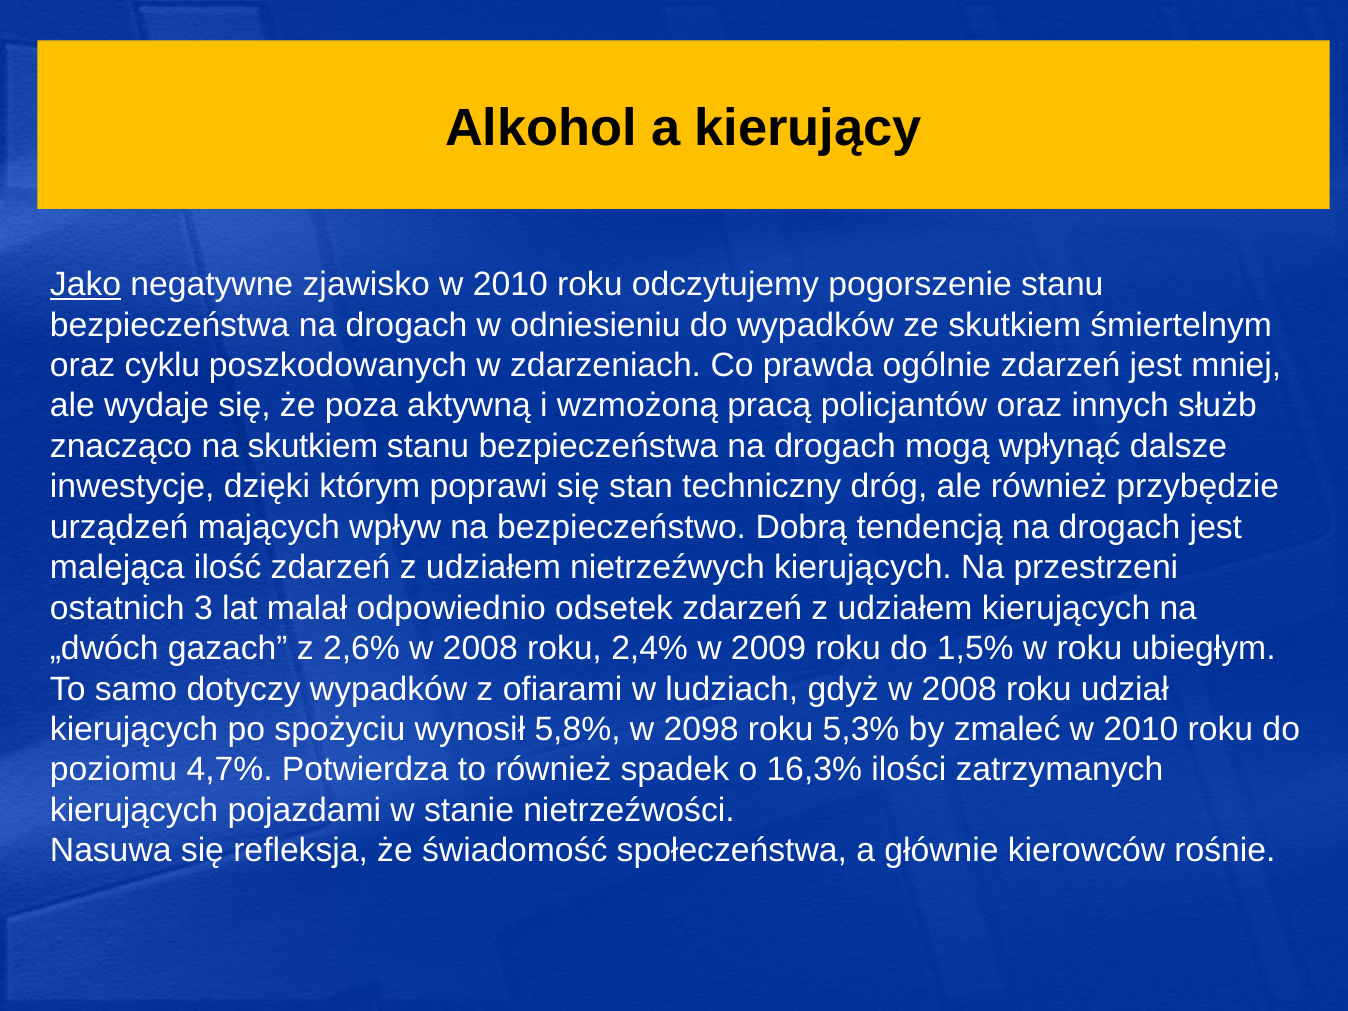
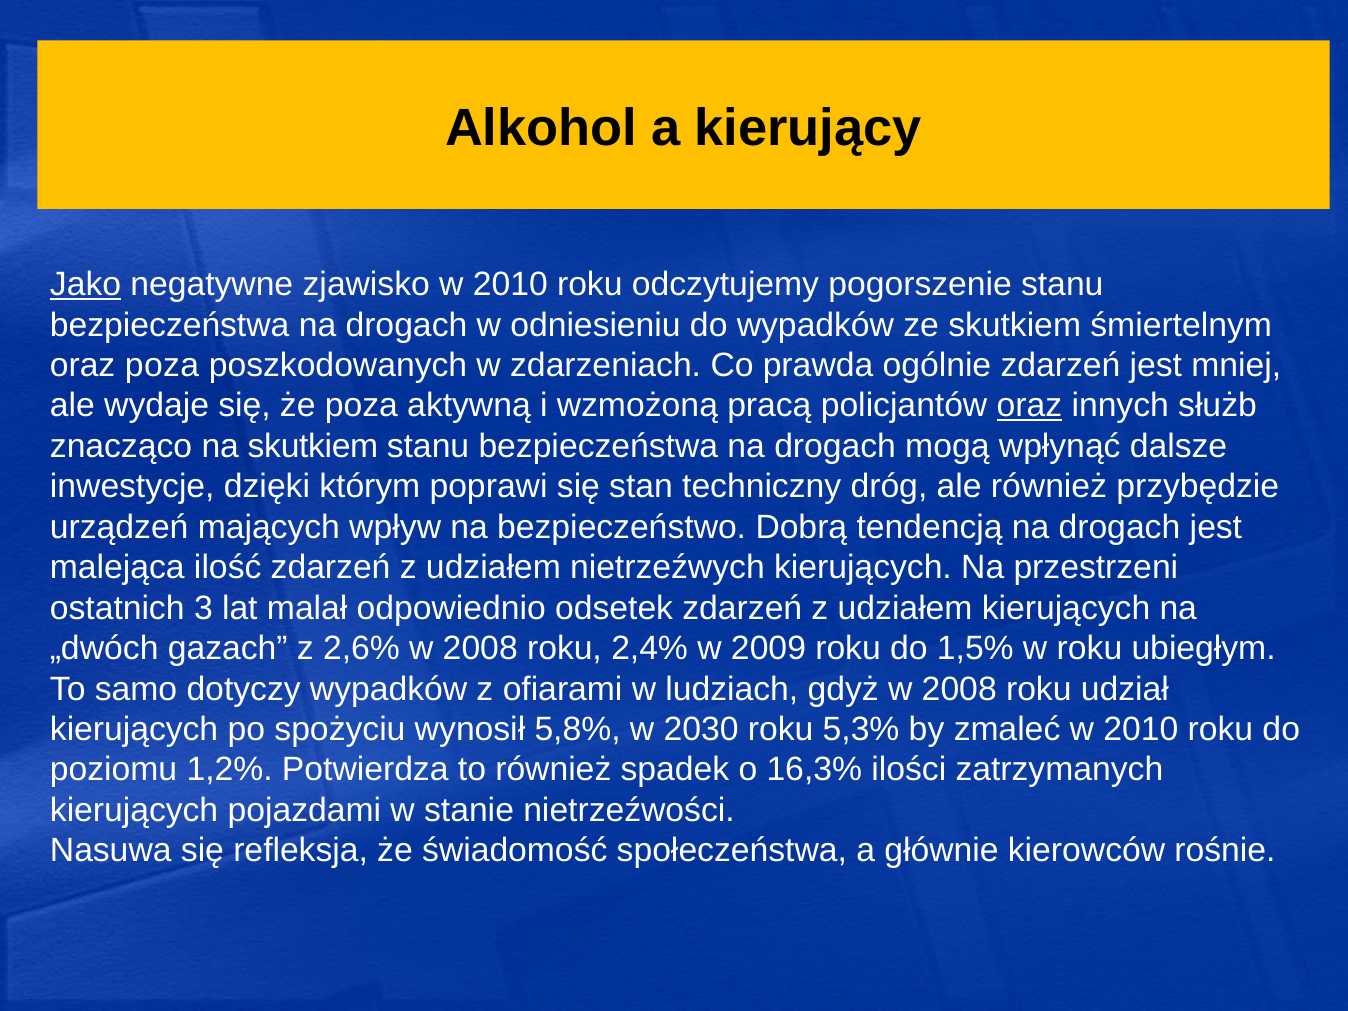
oraz cyklu: cyklu -> poza
oraz at (1029, 406) underline: none -> present
2098: 2098 -> 2030
4,7%: 4,7% -> 1,2%
